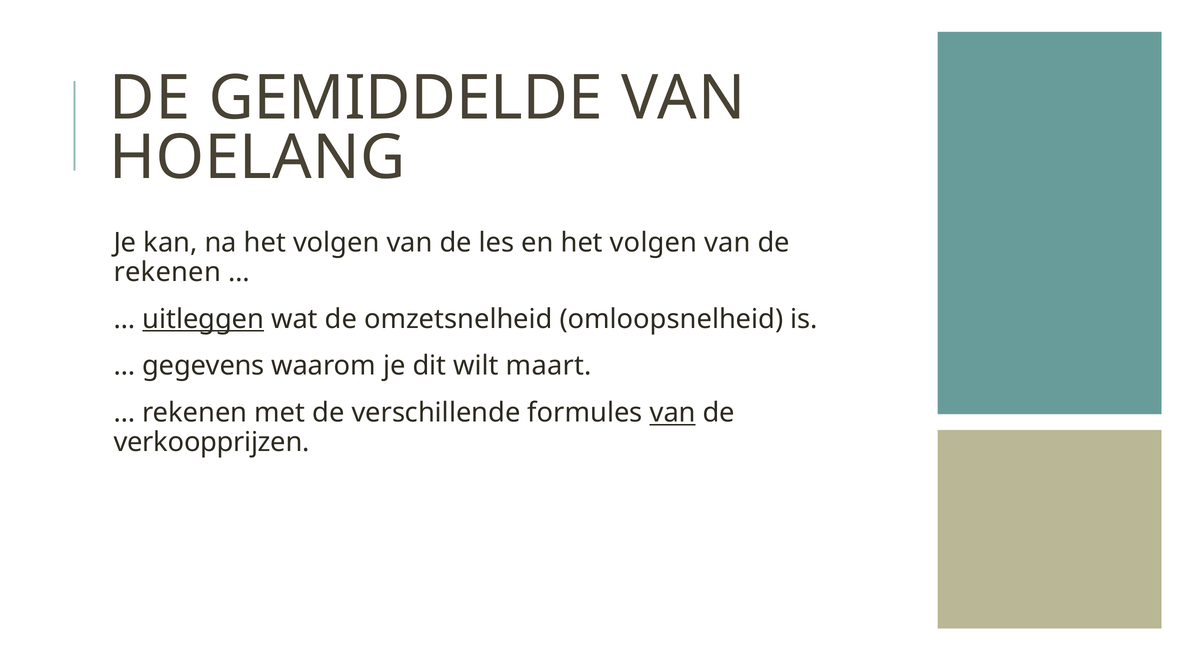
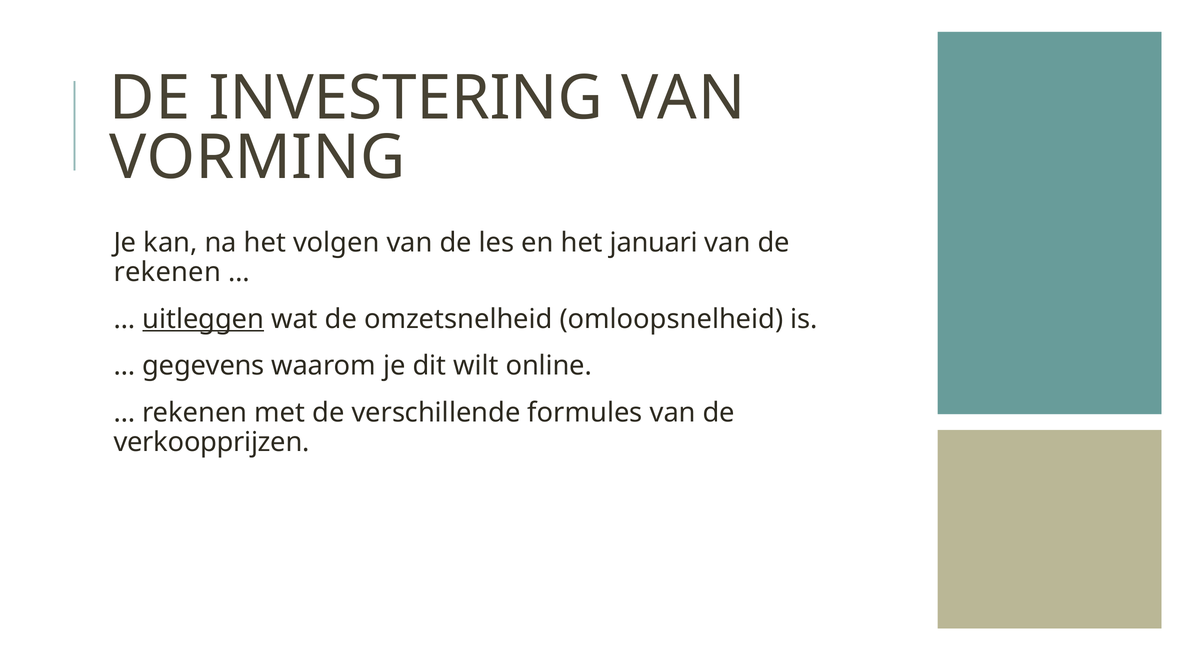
GEMIDDELDE: GEMIDDELDE -> INVESTERING
HOELANG: HOELANG -> VORMING
en het volgen: volgen -> januari
maart: maart -> online
van at (673, 413) underline: present -> none
